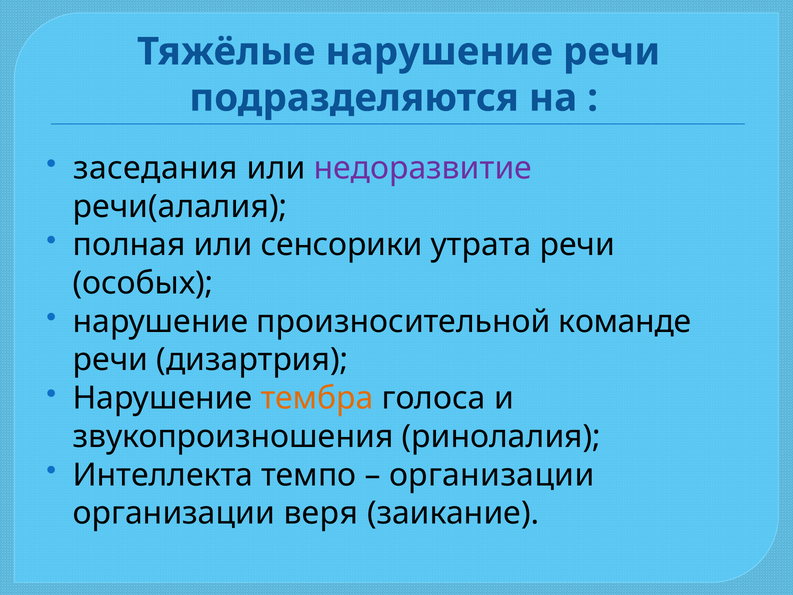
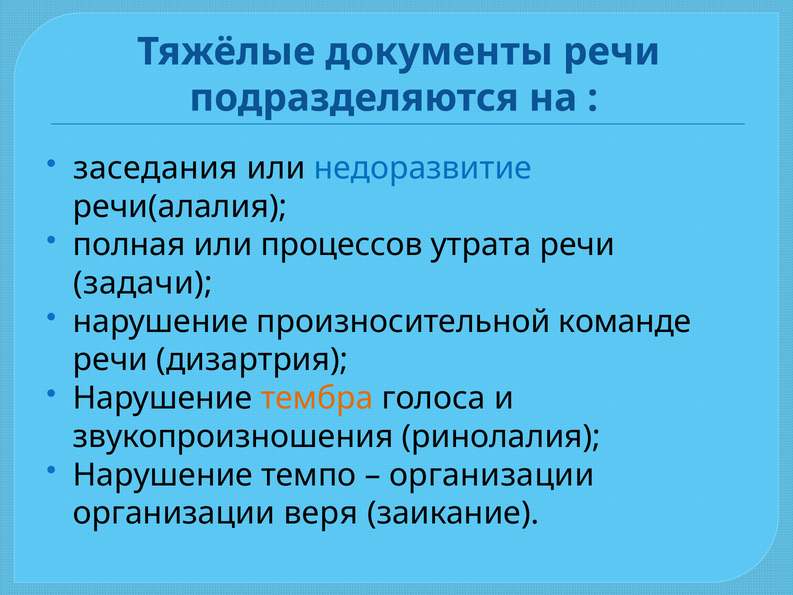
Тяжёлые нарушение: нарушение -> документы
недоразвитие colour: purple -> blue
сенсорики: сенсорики -> процессов
особых: особых -> задачи
Интеллекта at (163, 475): Интеллекта -> Нарушение
